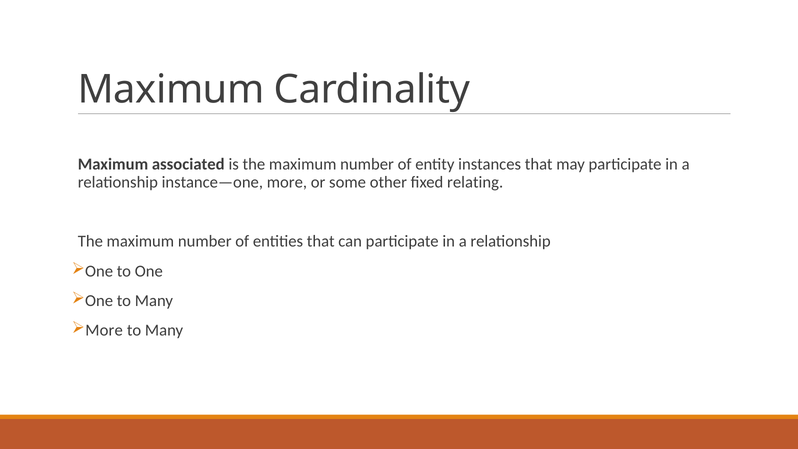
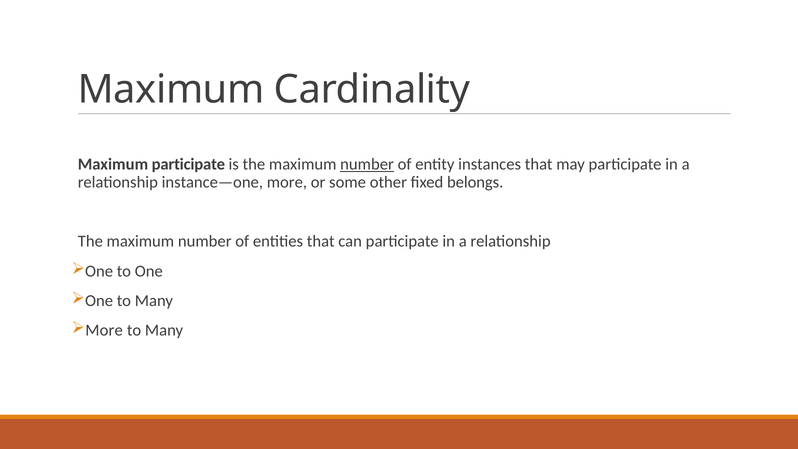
Maximum associated: associated -> participate
number at (367, 164) underline: none -> present
relating: relating -> belongs
